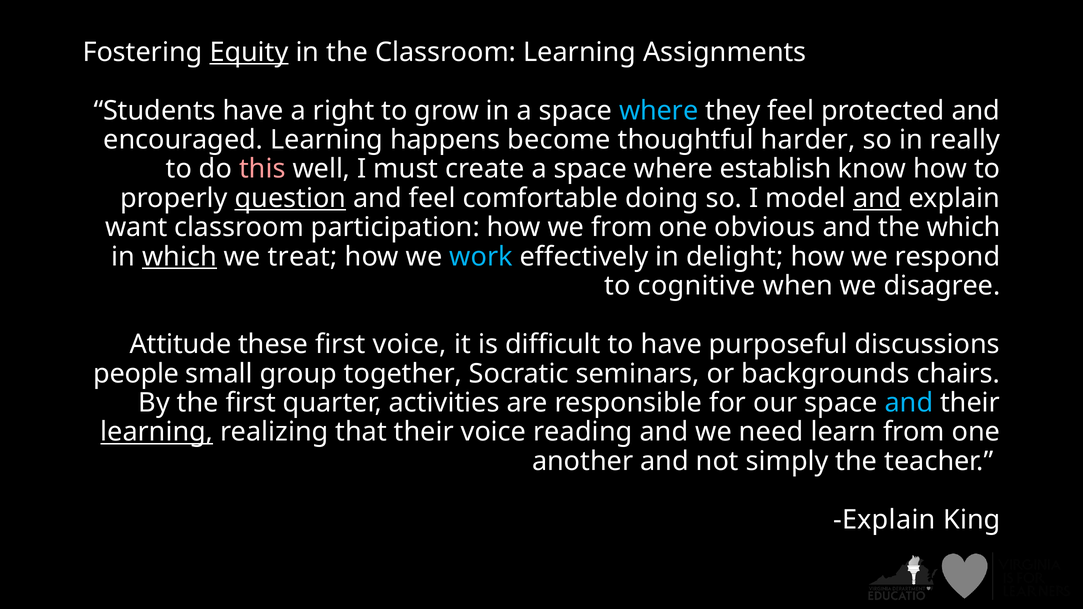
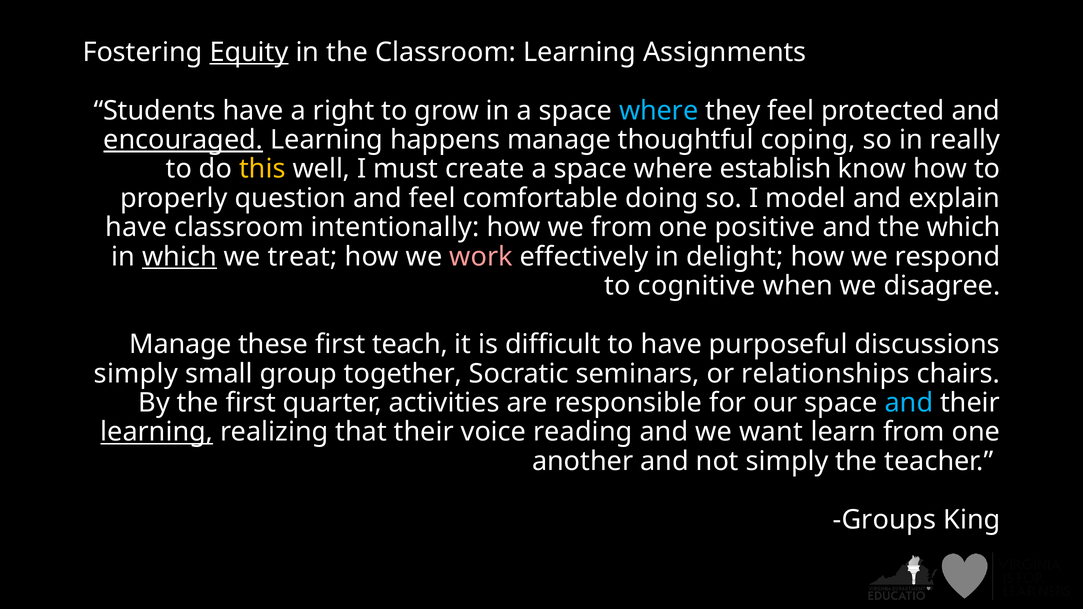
encouraged underline: none -> present
happens become: become -> manage
harder: harder -> coping
this colour: pink -> yellow
question underline: present -> none
and at (877, 198) underline: present -> none
want at (136, 228): want -> have
participation: participation -> intentionally
obvious: obvious -> positive
work colour: light blue -> pink
Attitude at (180, 344): Attitude -> Manage
first voice: voice -> teach
people at (136, 374): people -> simply
backgrounds: backgrounds -> relationships
need: need -> want
Explain at (884, 520): Explain -> Groups
